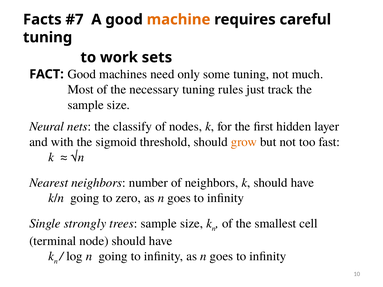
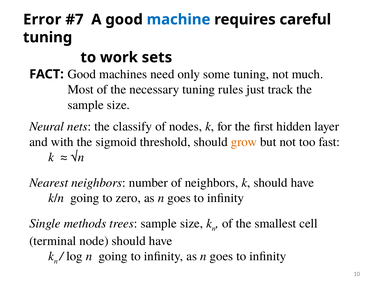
Facts: Facts -> Error
machine colour: orange -> blue
strongly: strongly -> methods
